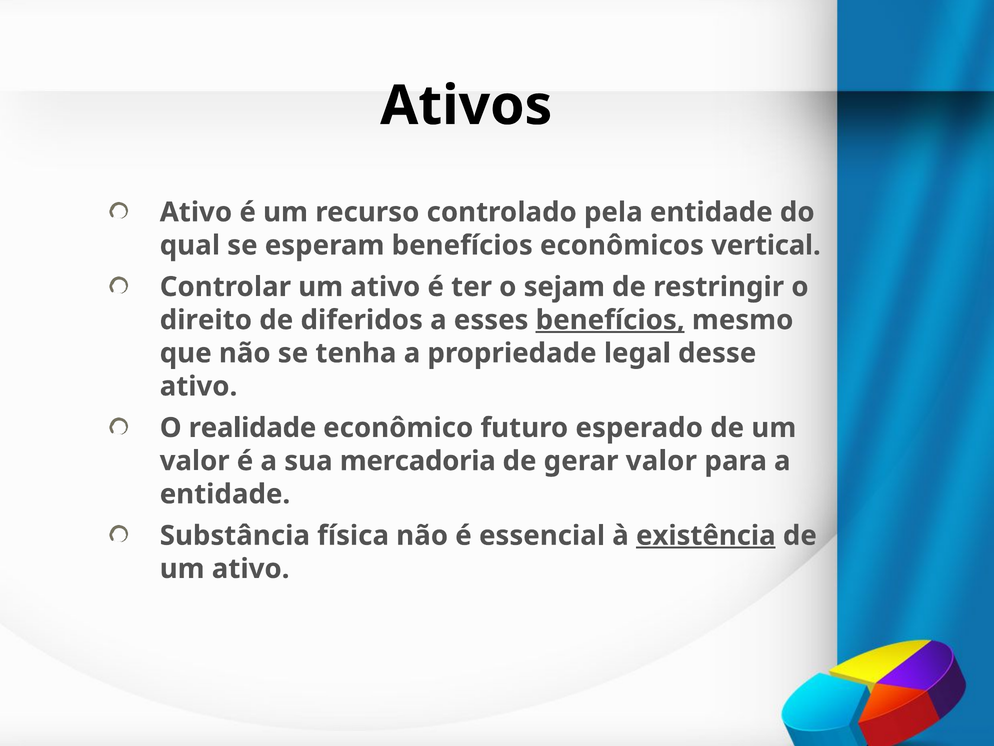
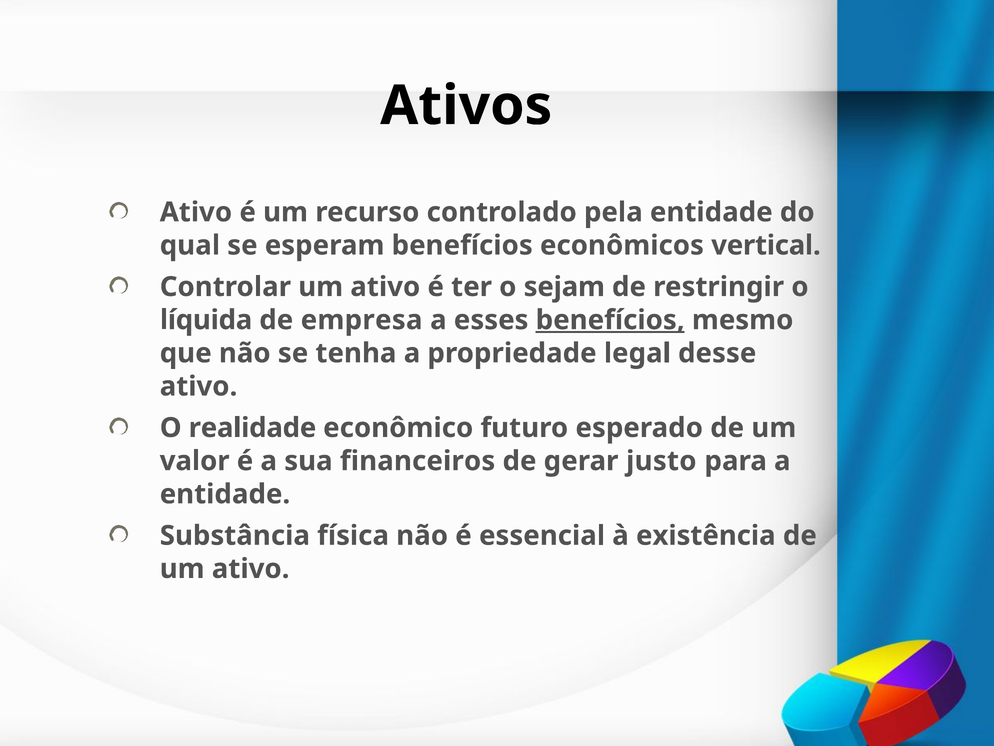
direito: direito -> líquida
diferidos: diferidos -> empresa
mercadoria: mercadoria -> financeiros
gerar valor: valor -> justo
existência underline: present -> none
